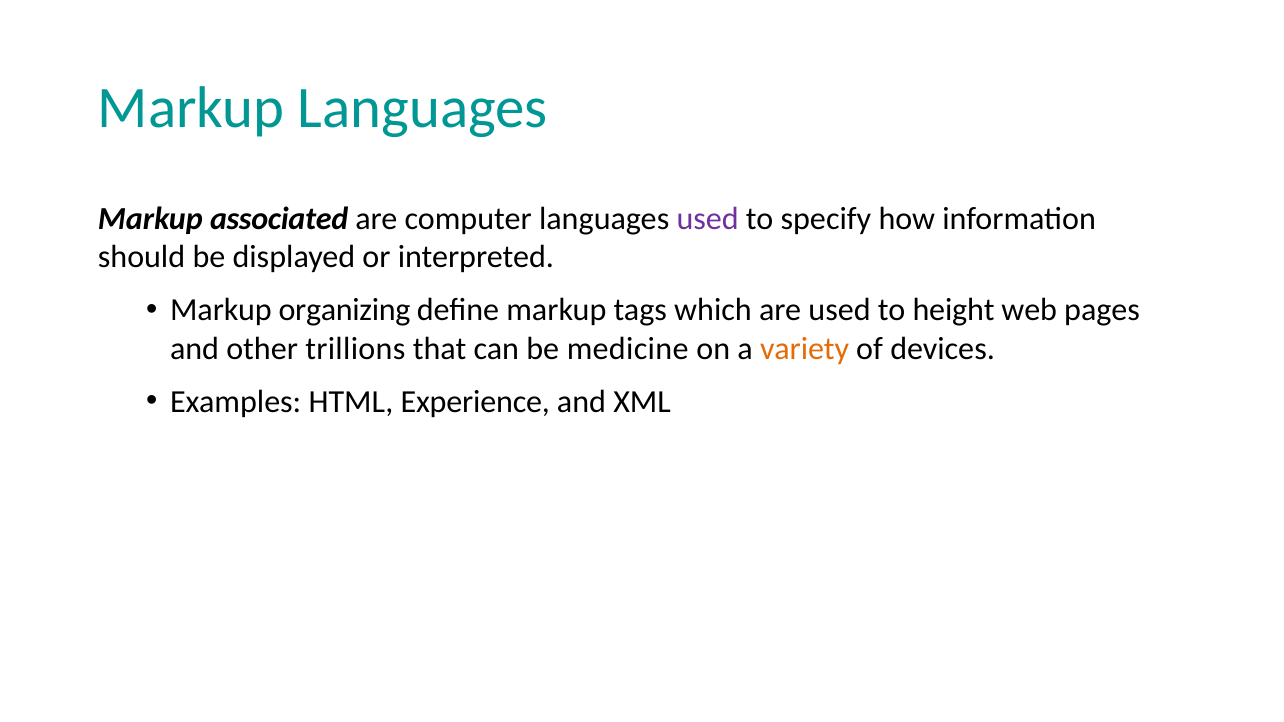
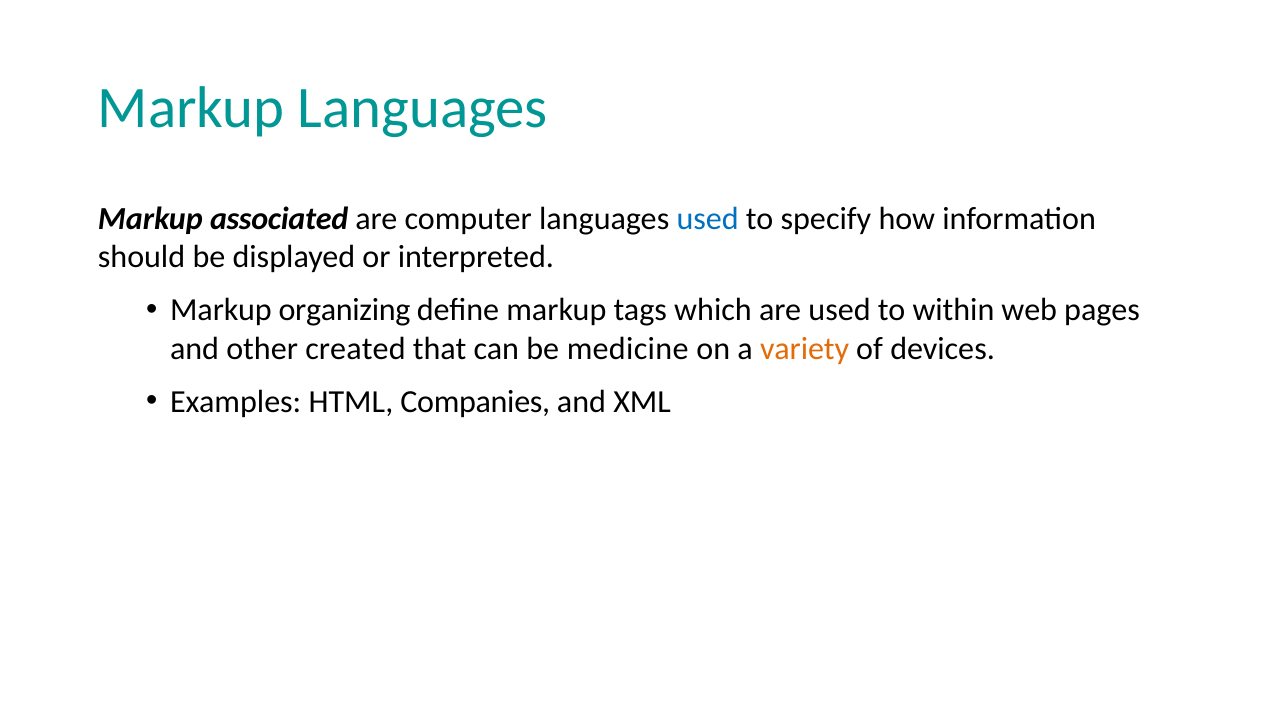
used at (708, 219) colour: purple -> blue
height: height -> within
trillions: trillions -> created
Experience: Experience -> Companies
